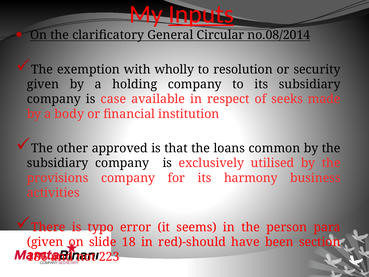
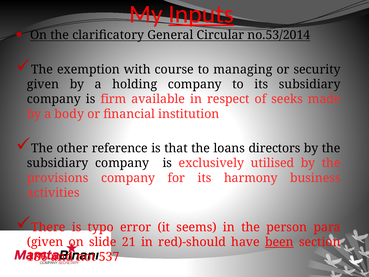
no.08/2014: no.08/2014 -> no.53/2014
wholly: wholly -> course
resolution: resolution -> managing
case: case -> firm
approved: approved -> reference
common: common -> directors
18: 18 -> 21
been underline: none -> present
223: 223 -> 537
